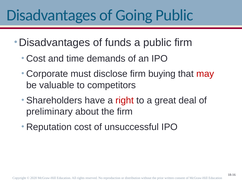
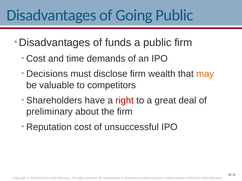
Corporate: Corporate -> Decisions
buying: buying -> wealth
may colour: red -> orange
